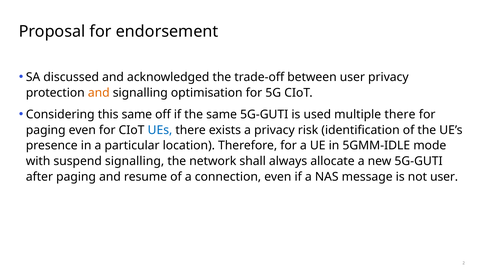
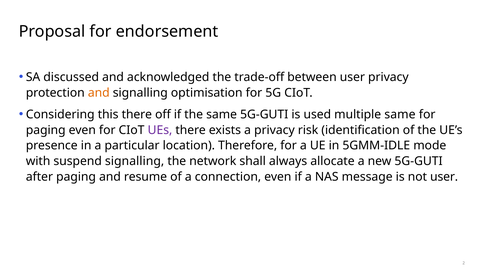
this same: same -> there
multiple there: there -> same
UEs colour: blue -> purple
